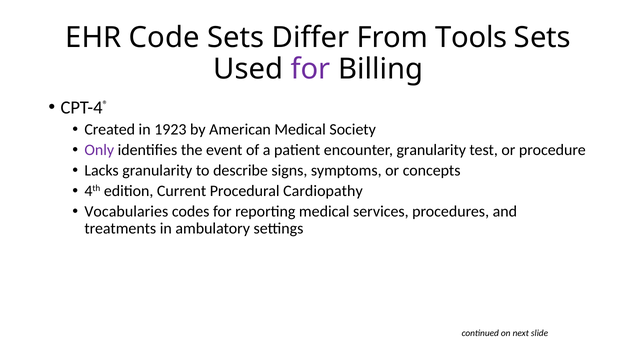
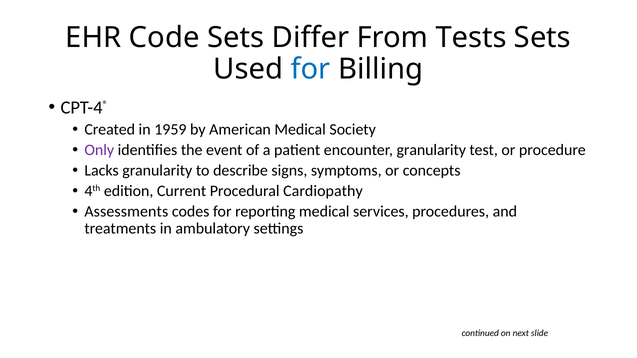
Tools: Tools -> Tests
for at (311, 69) colour: purple -> blue
1923: 1923 -> 1959
Vocabularies: Vocabularies -> Assessments
